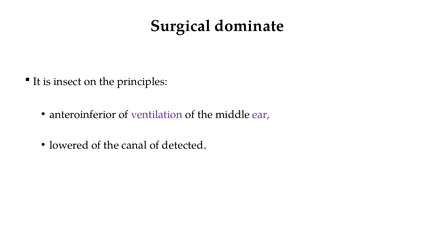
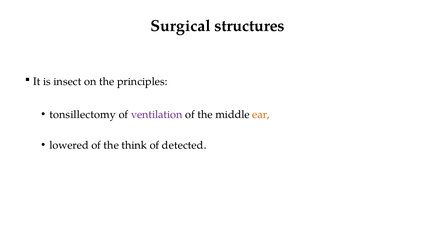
dominate: dominate -> structures
anteroinferior: anteroinferior -> tonsillectomy
ear colour: purple -> orange
canal: canal -> think
